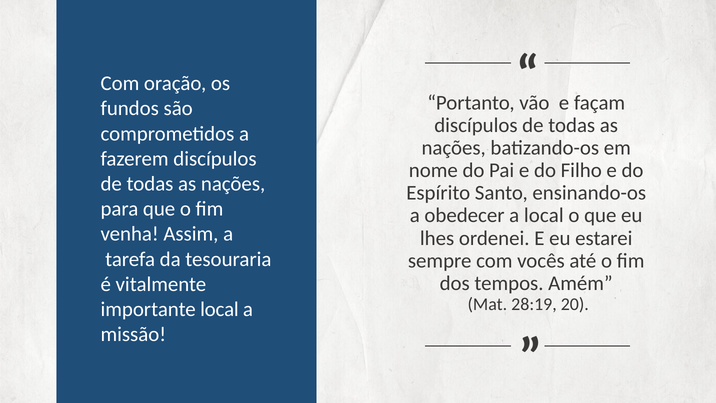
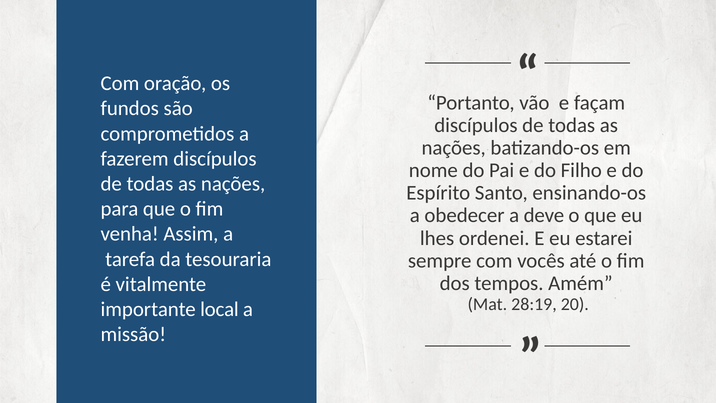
a local: local -> deve
